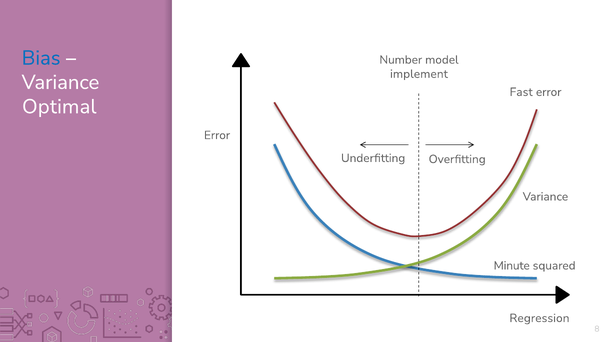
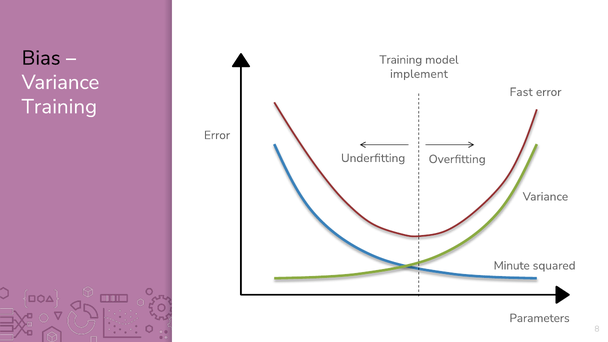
Bias colour: blue -> black
Number at (401, 60): Number -> Training
Optimal at (59, 107): Optimal -> Training
Regression: Regression -> Parameters
